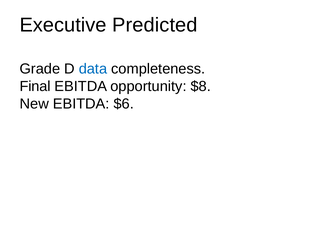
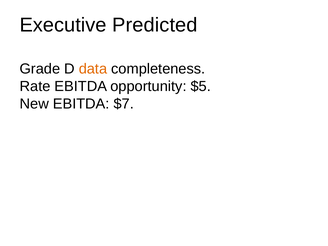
data colour: blue -> orange
Final: Final -> Rate
$8: $8 -> $5
$6: $6 -> $7
